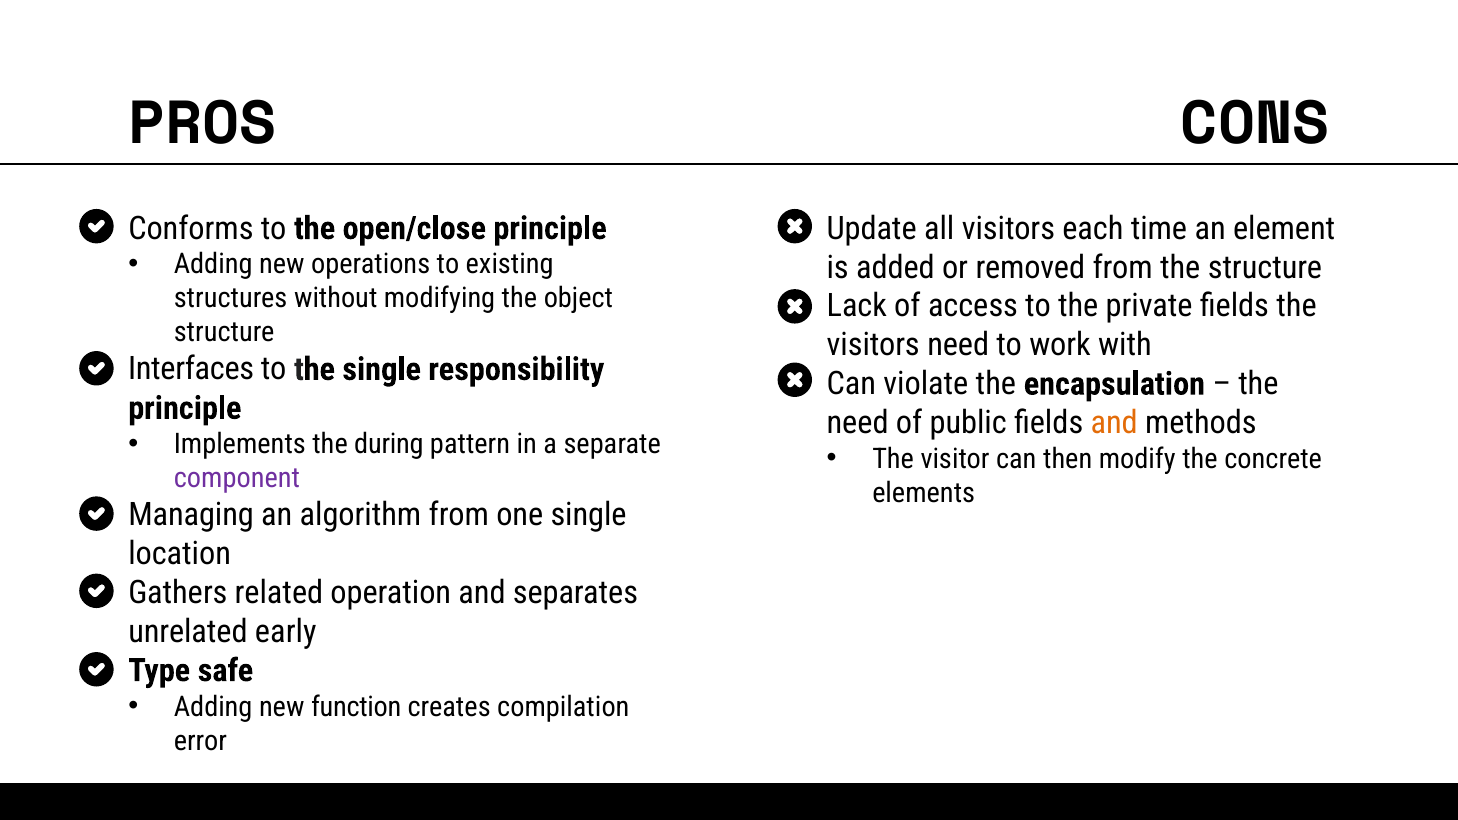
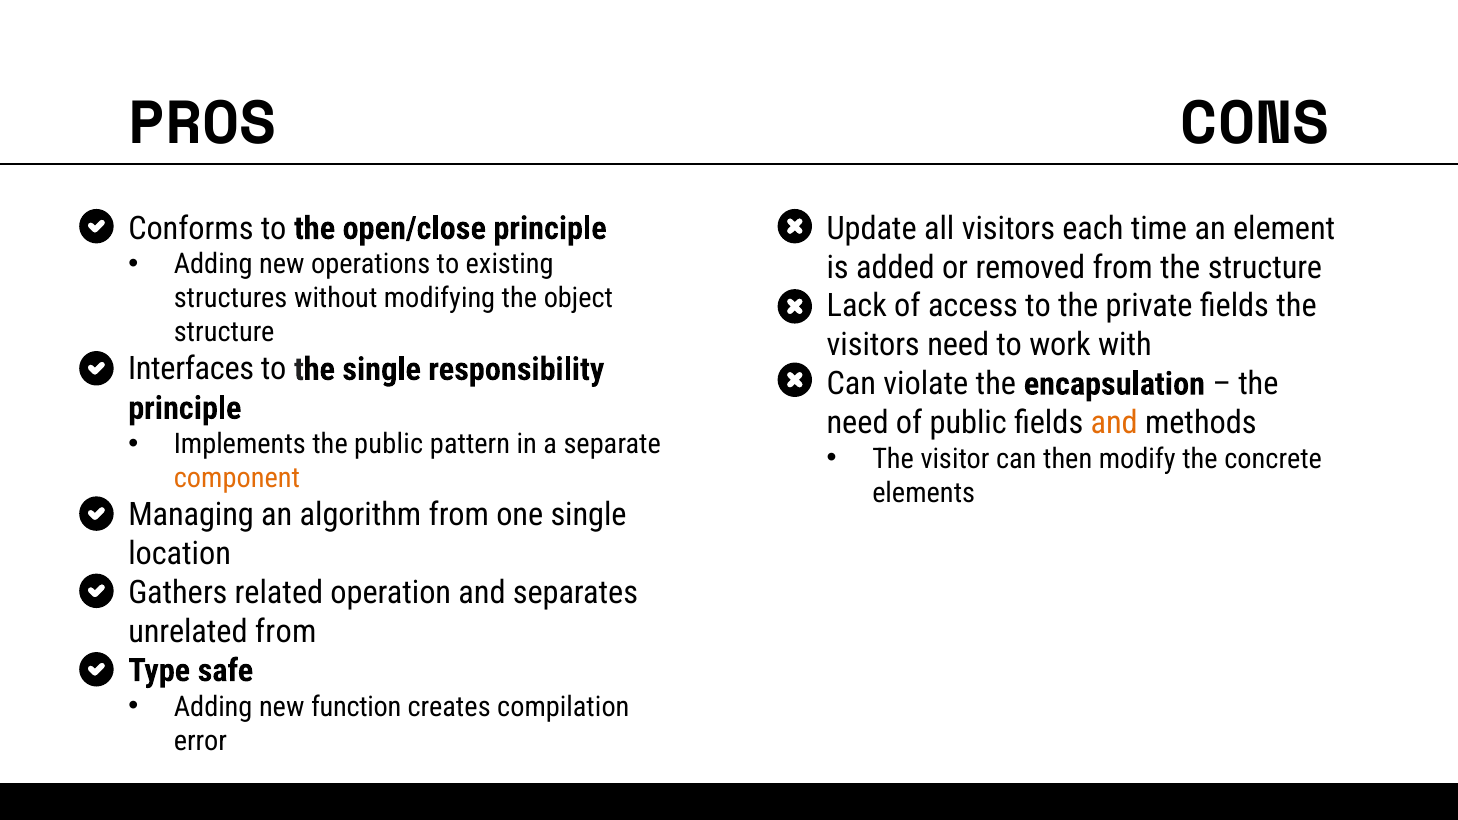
the during: during -> public
component colour: purple -> orange
unrelated early: early -> from
